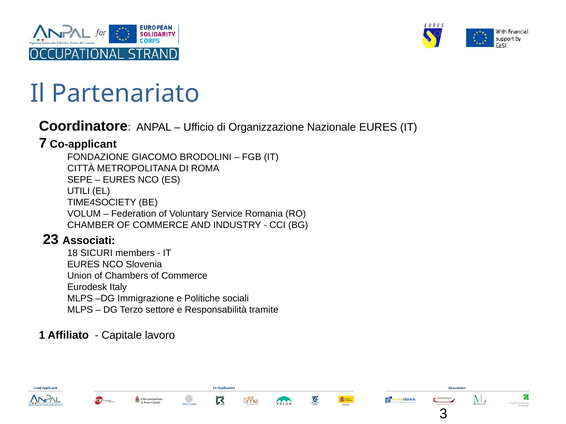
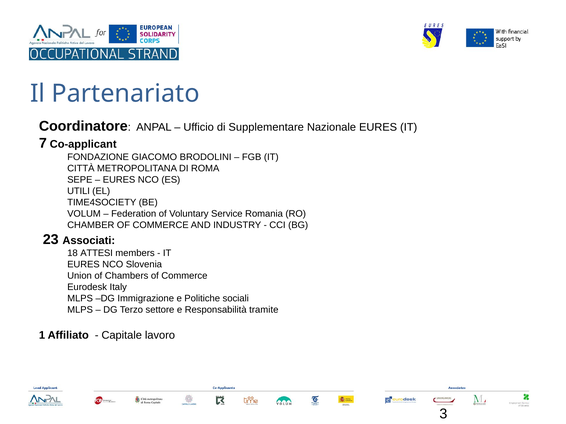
Organizzazione: Organizzazione -> Supplementare
SICURI: SICURI -> ATTESI
